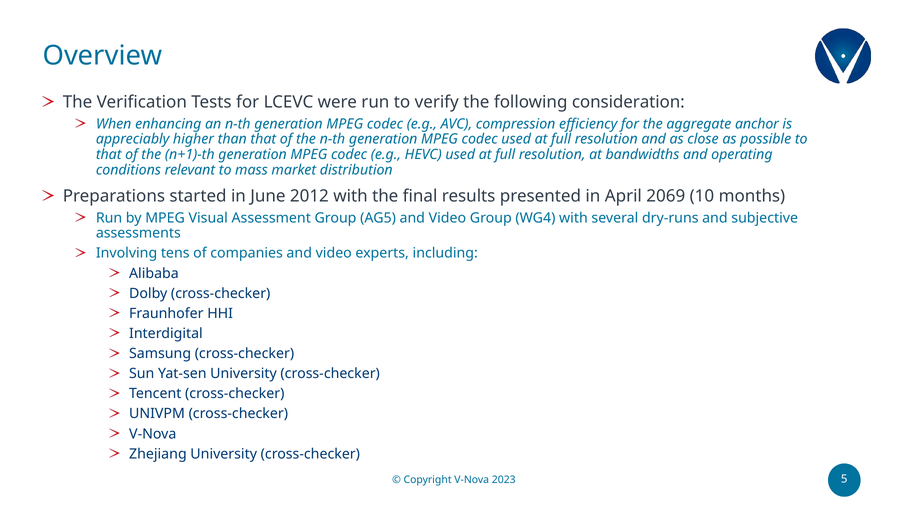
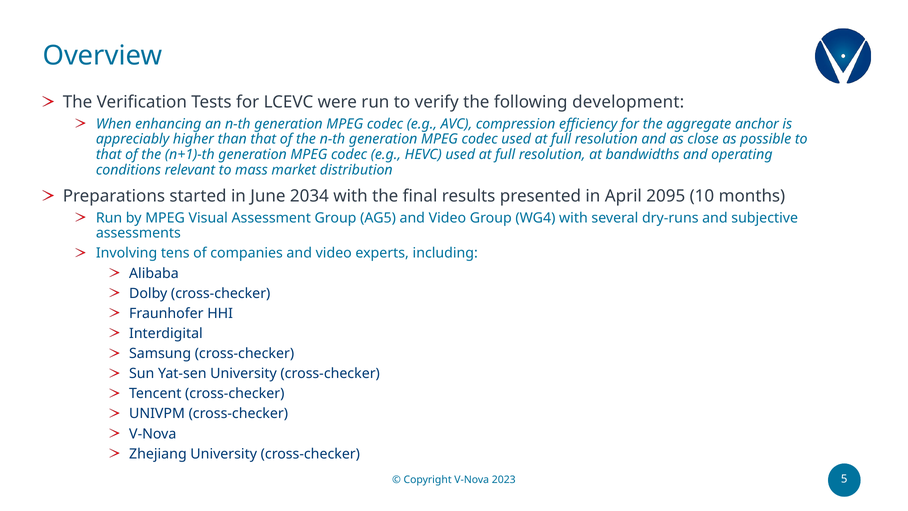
consideration: consideration -> development
2012: 2012 -> 2034
2069: 2069 -> 2095
